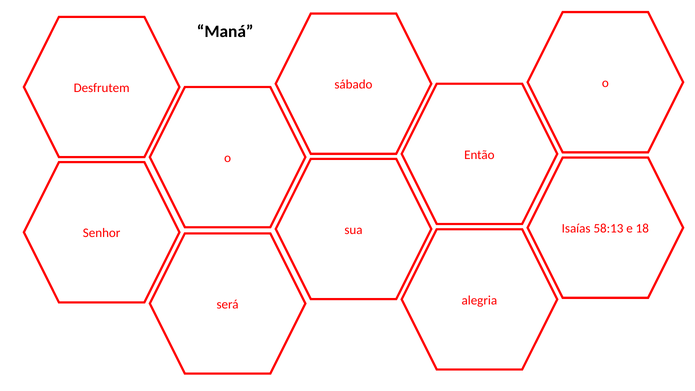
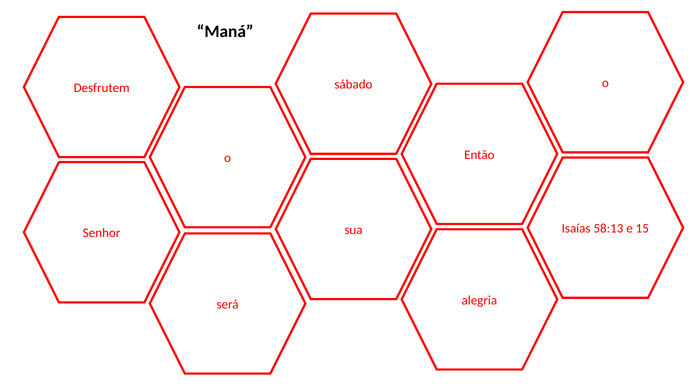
18: 18 -> 15
